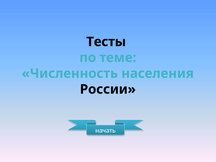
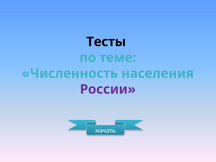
России colour: black -> purple
